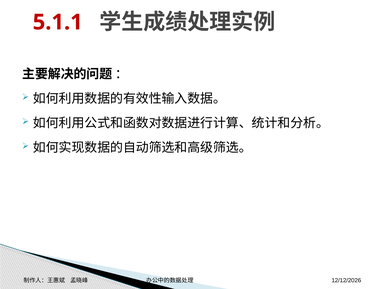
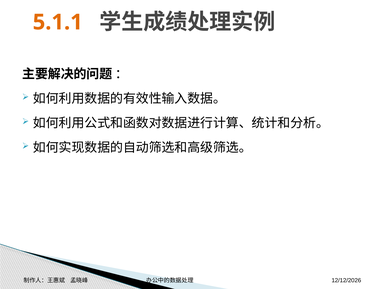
5.1.1 colour: red -> orange
